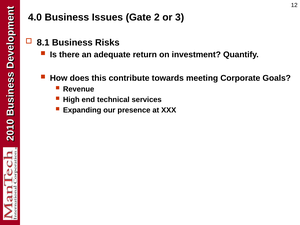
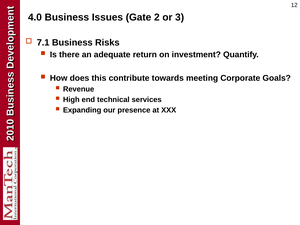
8.1: 8.1 -> 7.1
